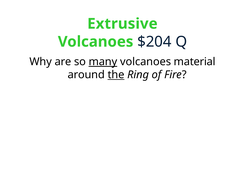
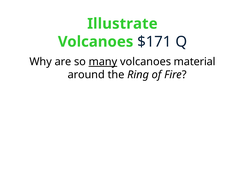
Extrusive: Extrusive -> Illustrate
$204: $204 -> $171
the underline: present -> none
